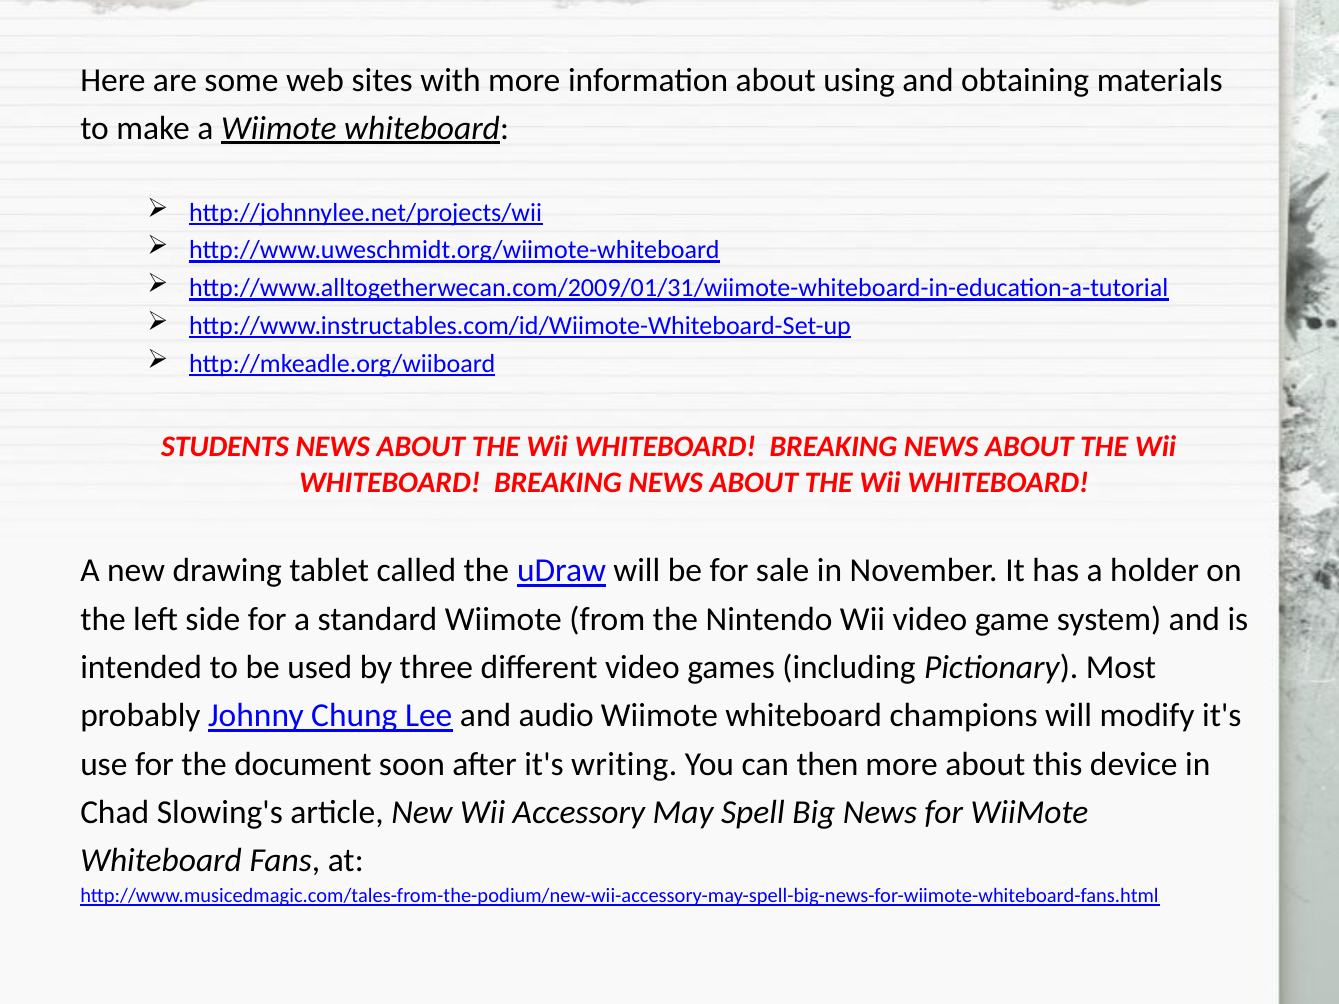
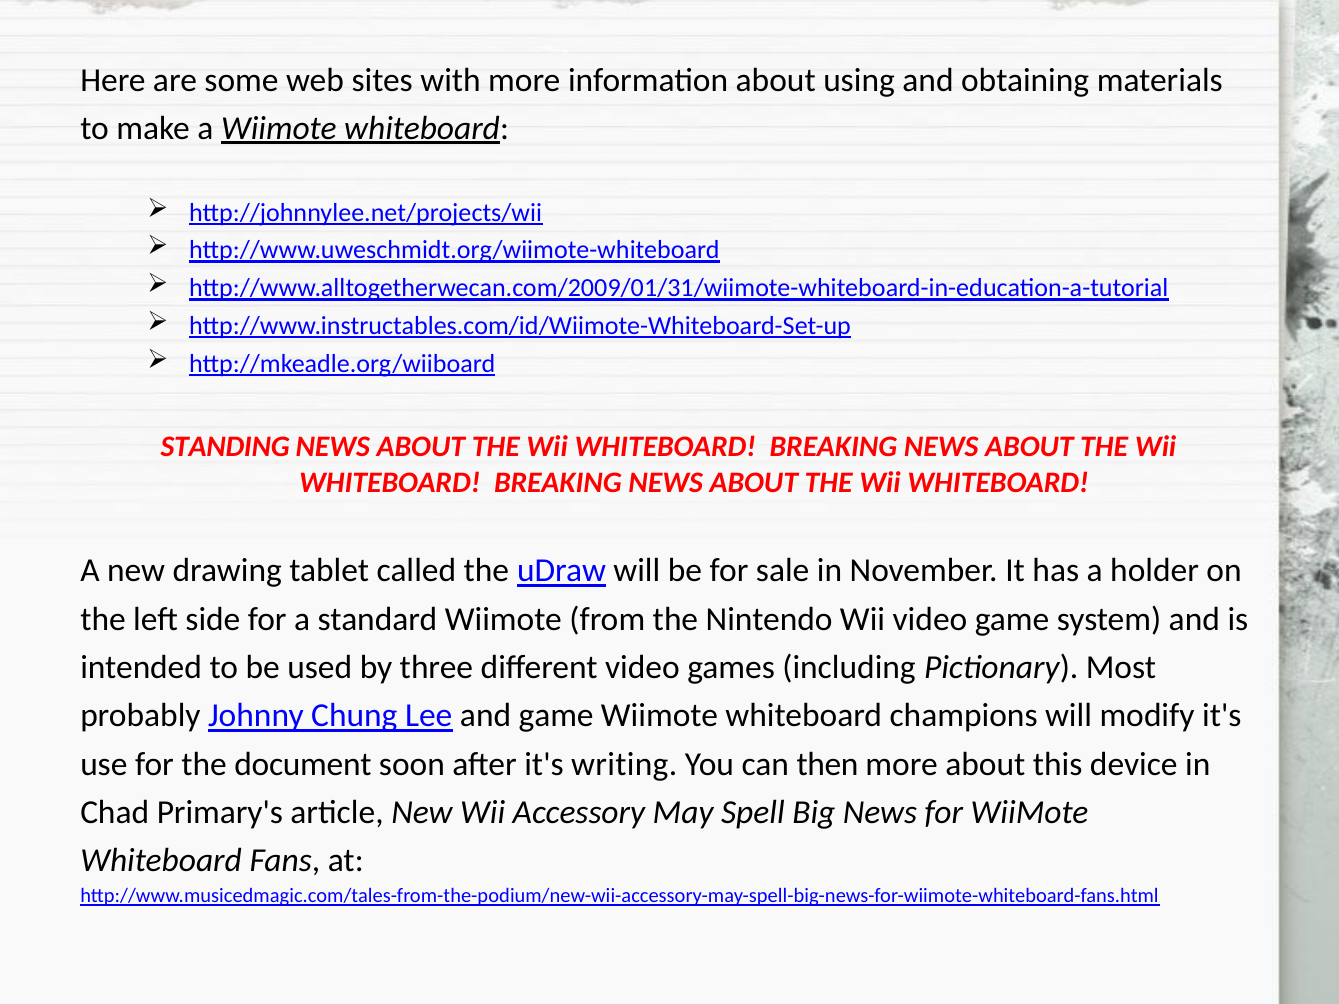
STUDENTS: STUDENTS -> STANDING
and audio: audio -> game
Slowing's: Slowing's -> Primary's
